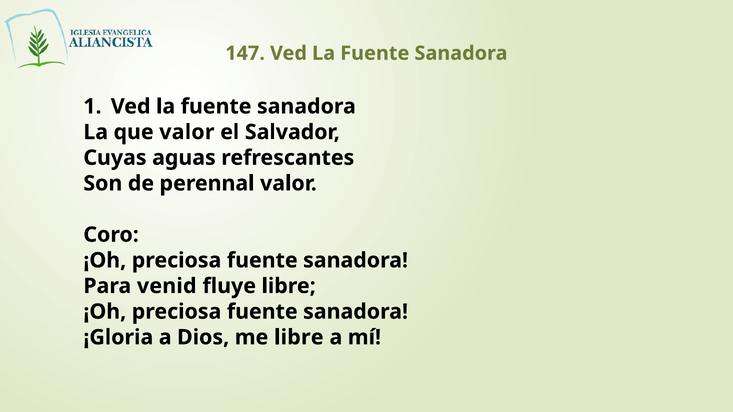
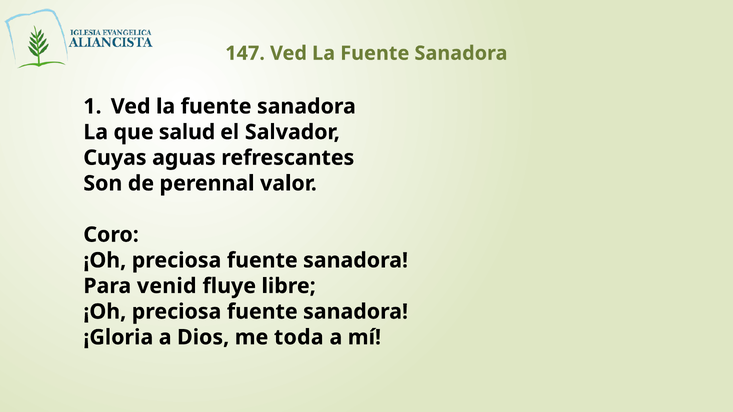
que valor: valor -> salud
me libre: libre -> toda
